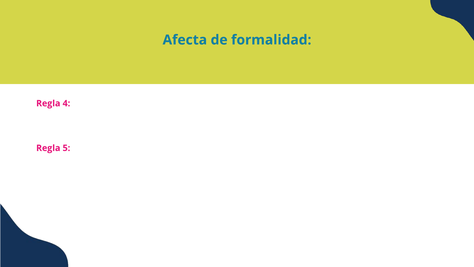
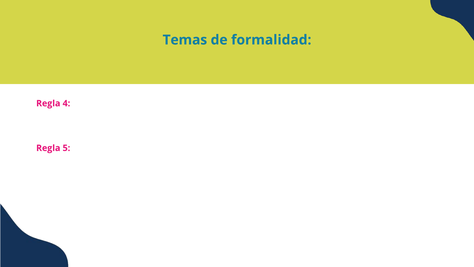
Afecta: Afecta -> Temas
